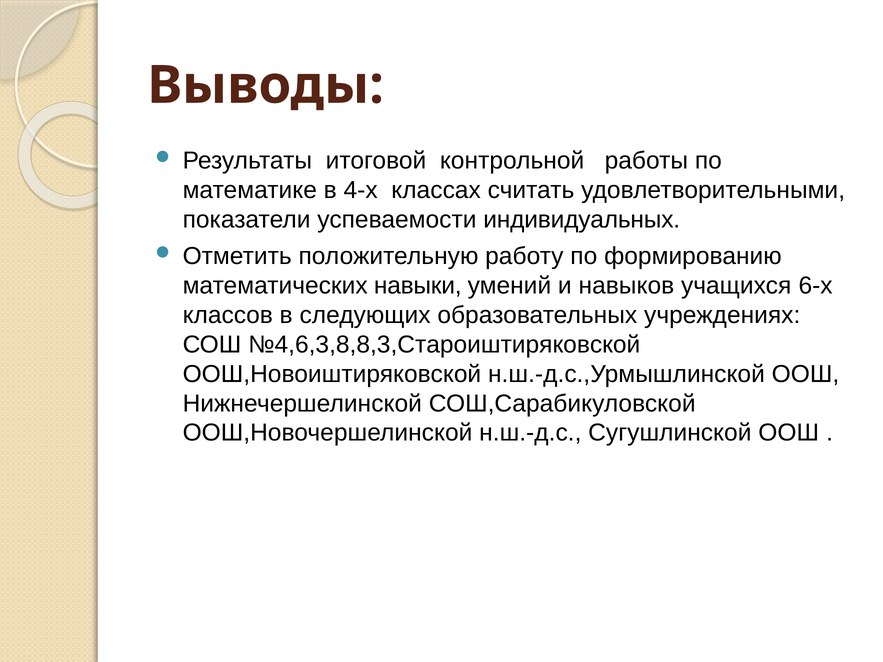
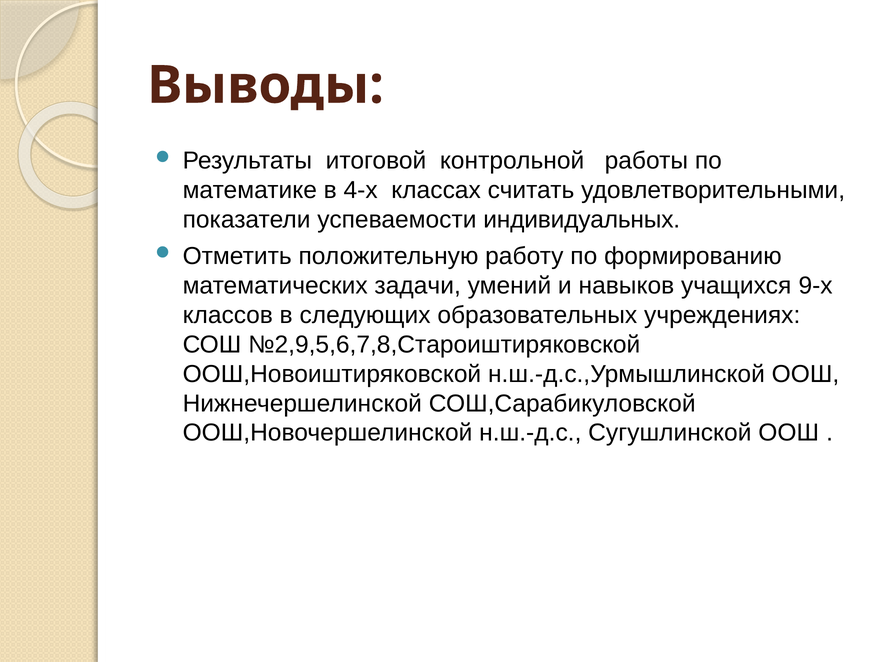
навыки: навыки -> задачи
6-х: 6-х -> 9-х
№4,6,3,8,8,3,Староиштиряковской: №4,6,3,8,8,3,Староиштиряковской -> №2,9,5,6,7,8,Староиштиряковской
